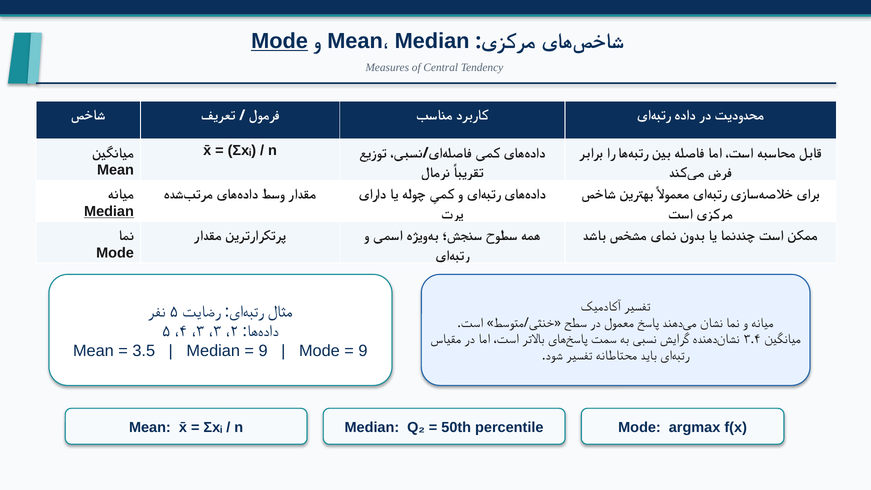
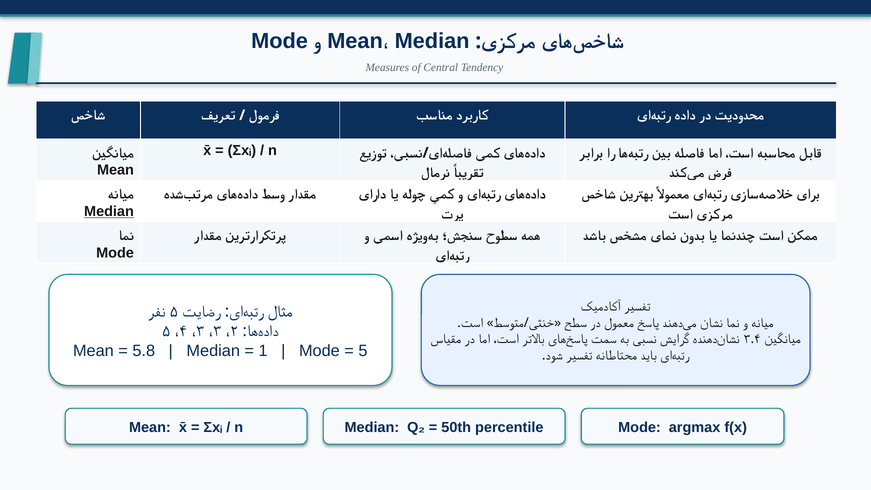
Mode at (280, 41) underline: present -> none
3.5: 3.5 -> 5.8
9 at (263, 351): 9 -> 1
9 at (363, 351): 9 -> 5
